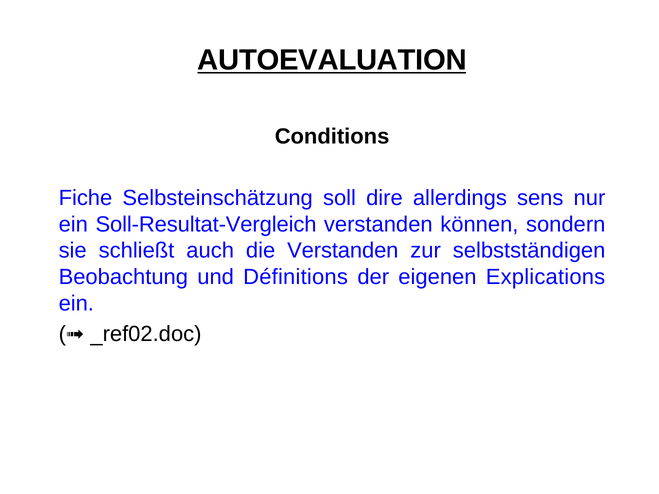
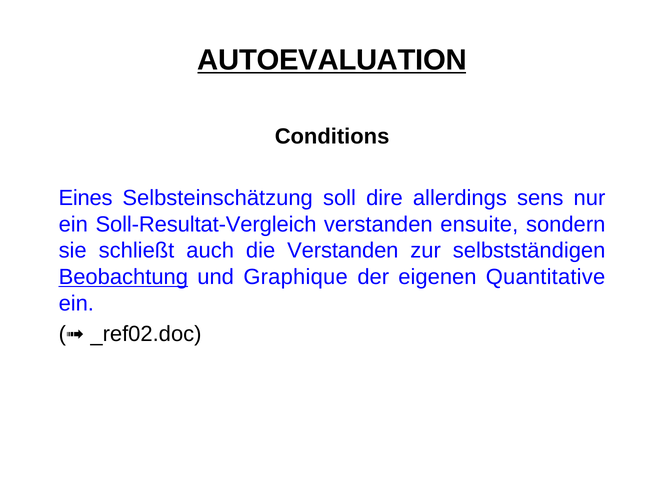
Fiche: Fiche -> Eines
können: können -> ensuite
Beobachtung underline: none -> present
Définitions: Définitions -> Graphique
Explications: Explications -> Quantitative
